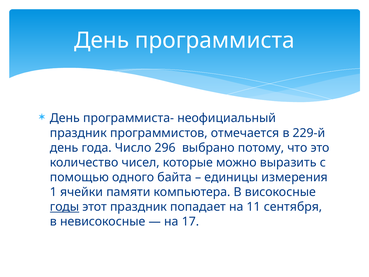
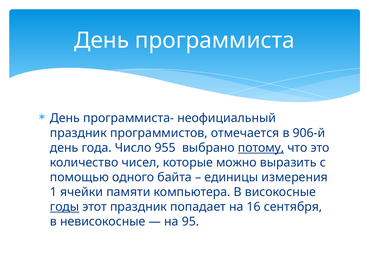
229-й: 229-й -> 906-й
296: 296 -> 955
потому underline: none -> present
11: 11 -> 16
17: 17 -> 95
